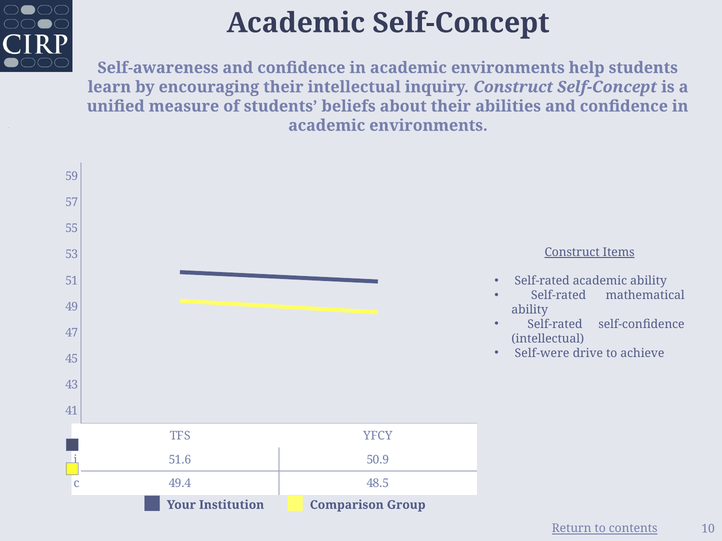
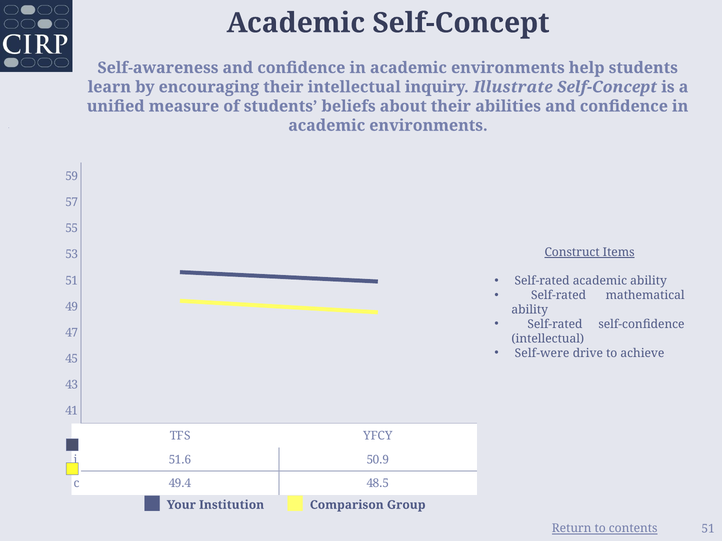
inquiry Construct: Construct -> Illustrate
10 at (708, 529): 10 -> 51
